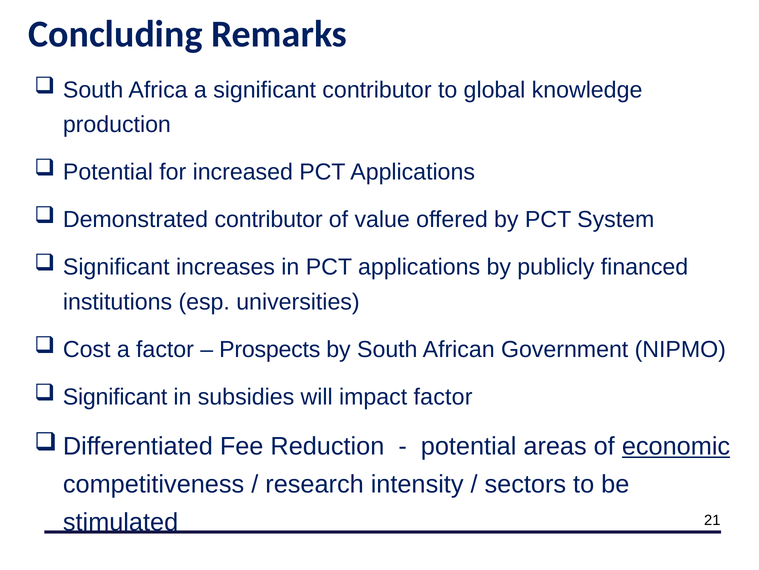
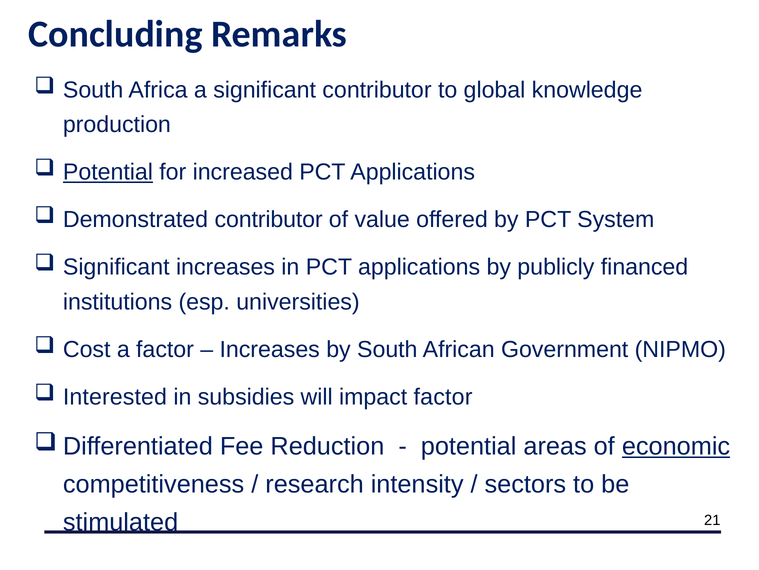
Potential at (108, 172) underline: none -> present
Prospects at (270, 349): Prospects -> Increases
Significant at (115, 396): Significant -> Interested
